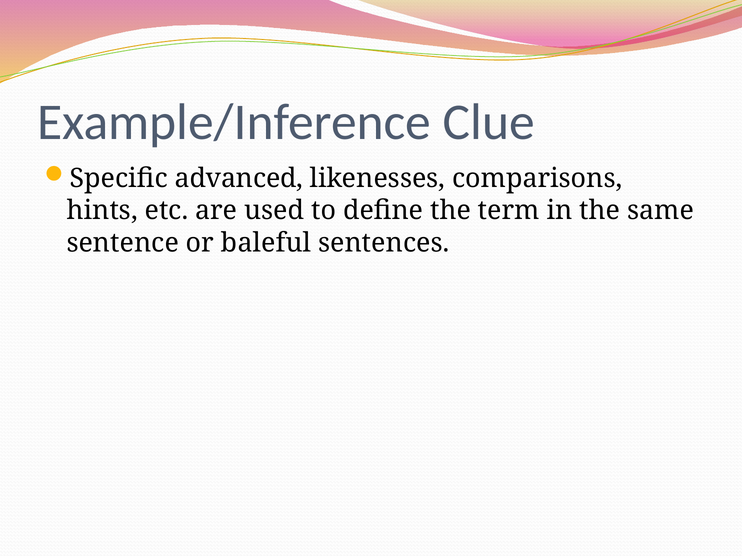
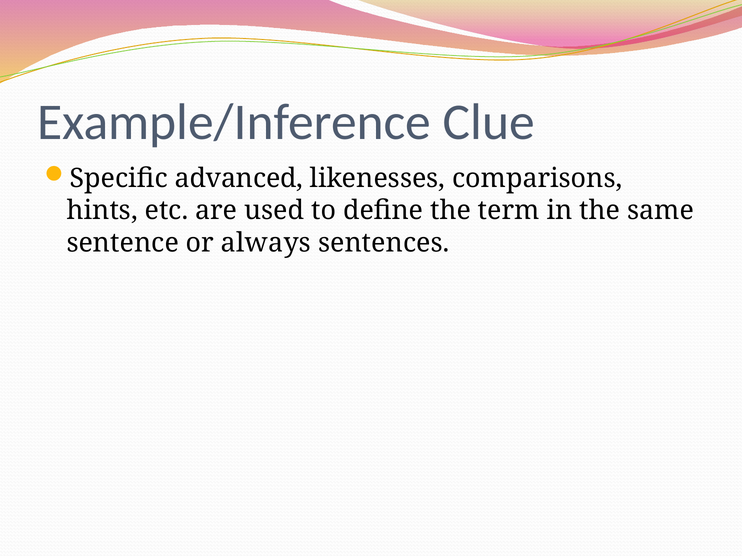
baleful: baleful -> always
